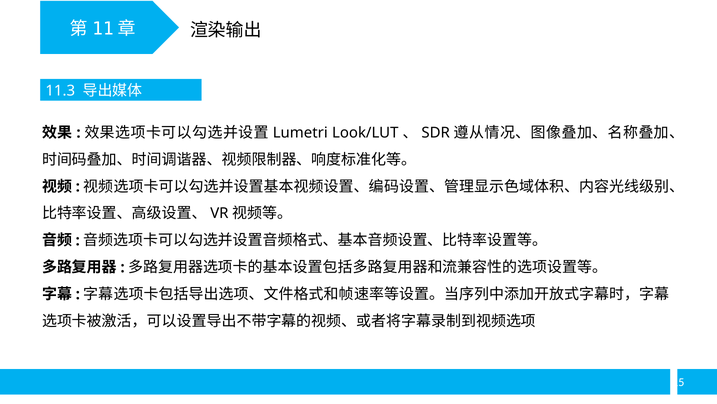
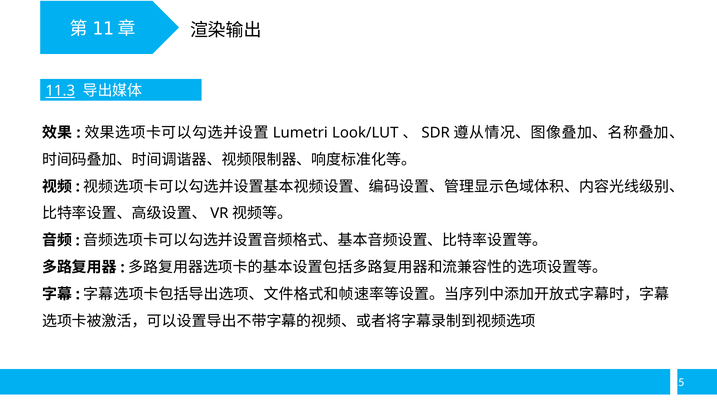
11.3 underline: none -> present
